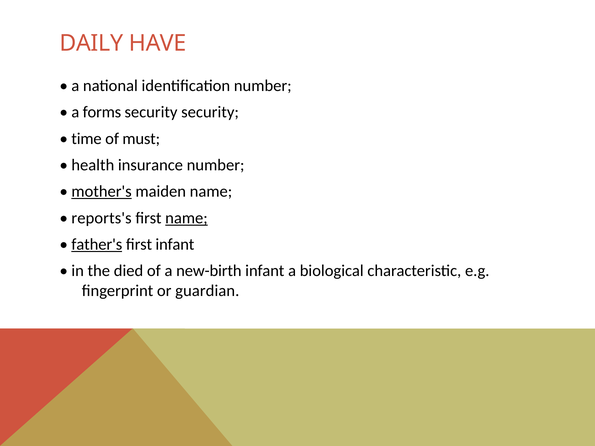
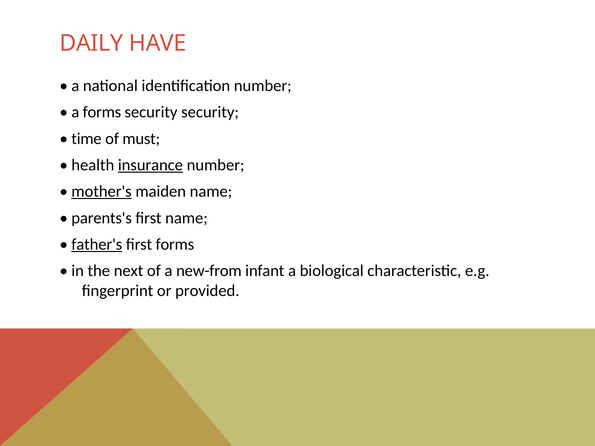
insurance underline: none -> present
reports's: reports's -> parents's
name at (186, 218) underline: present -> none
first infant: infant -> forms
died: died -> next
new-birth: new-birth -> new-from
guardian: guardian -> provided
